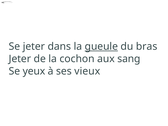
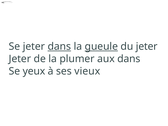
dans at (59, 46) underline: none -> present
du bras: bras -> jeter
cochon: cochon -> plumer
aux sang: sang -> dans
